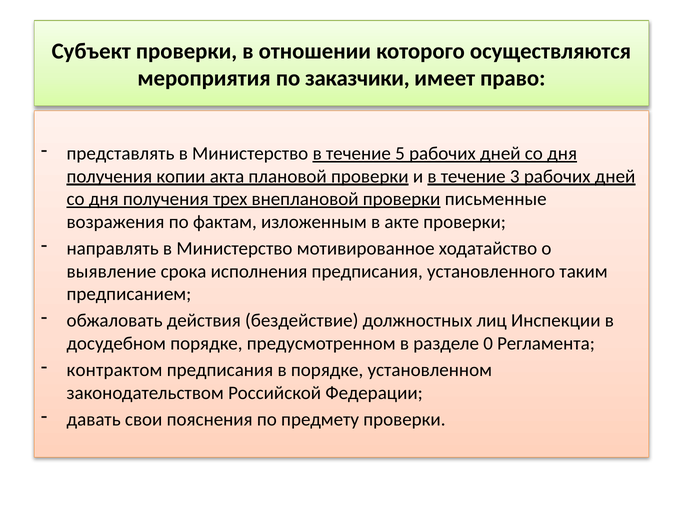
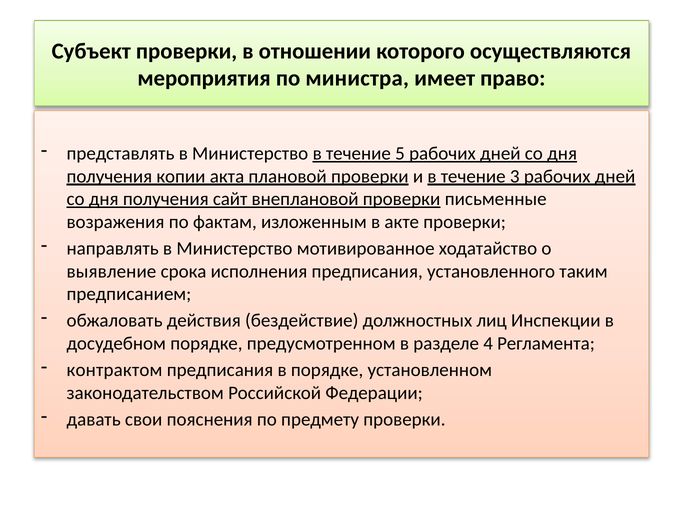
заказчики: заказчики -> министра
трех: трех -> сайт
0: 0 -> 4
